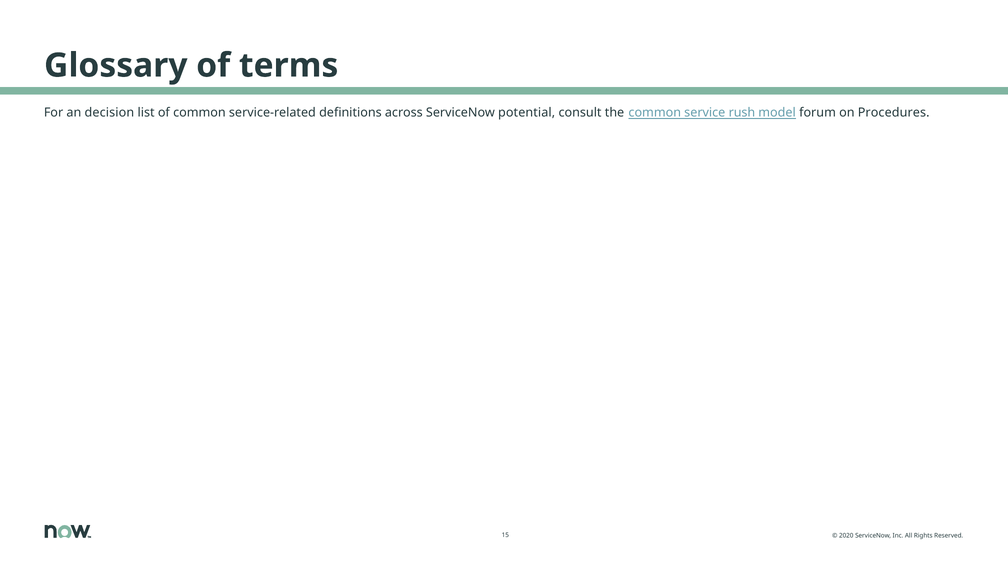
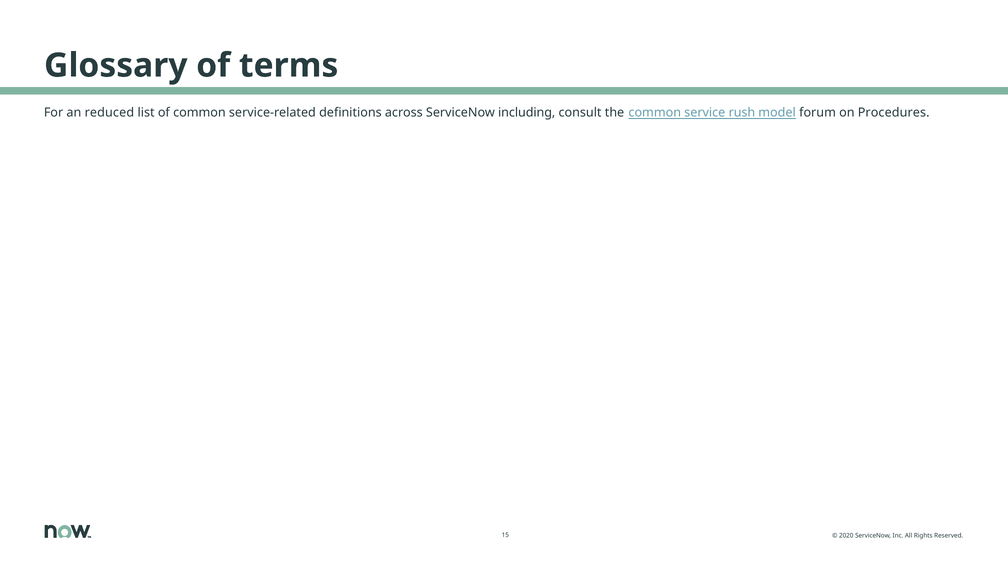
decision: decision -> reduced
potential: potential -> including
